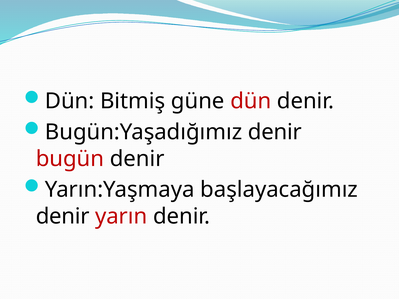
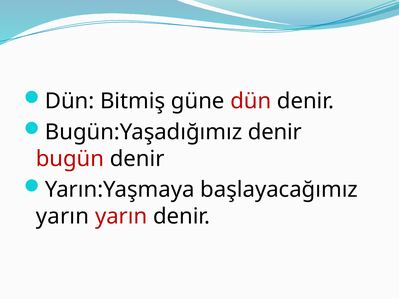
denir at (63, 216): denir -> yarın
